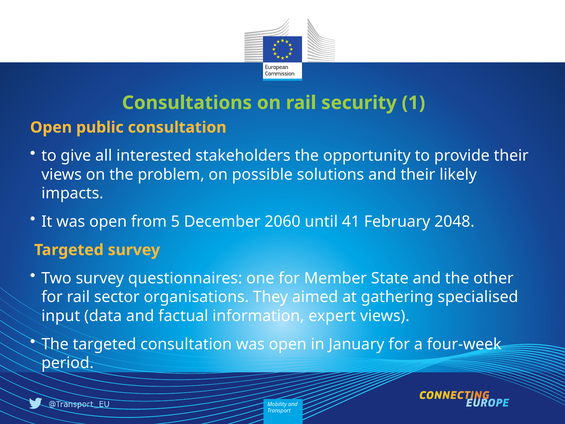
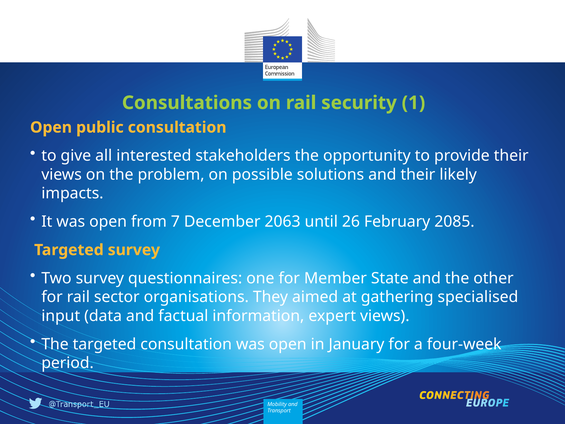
5: 5 -> 7
2060: 2060 -> 2063
41: 41 -> 26
2048: 2048 -> 2085
